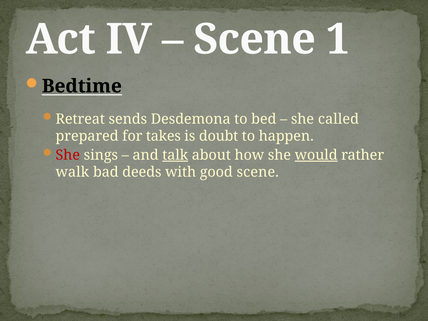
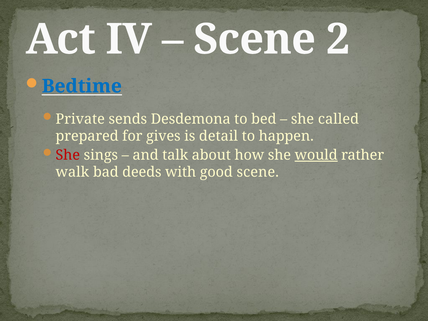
1: 1 -> 2
Bedtime colour: black -> blue
Retreat: Retreat -> Private
takes: takes -> gives
doubt: doubt -> detail
talk underline: present -> none
